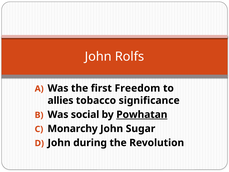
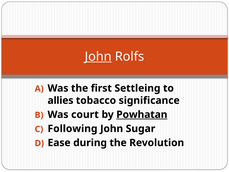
John at (98, 56) underline: none -> present
Freedom: Freedom -> Settleing
social: social -> court
Monarchy: Monarchy -> Following
John at (59, 143): John -> Ease
